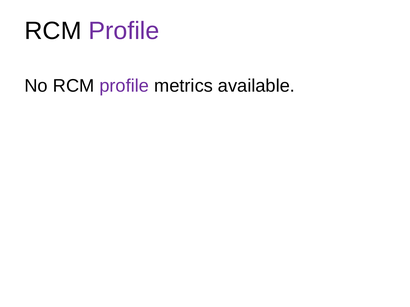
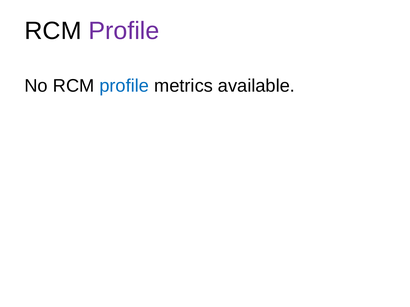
profile at (124, 86) colour: purple -> blue
